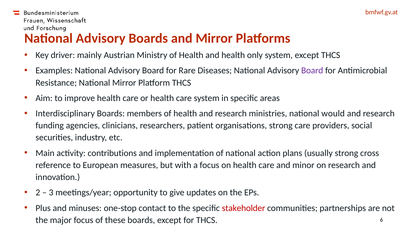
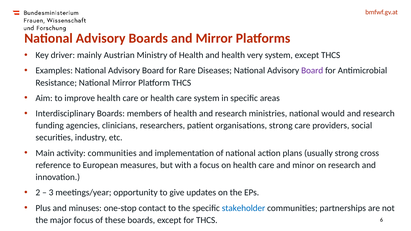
only: only -> very
activity contributions: contributions -> communities
stakeholder colour: red -> blue
